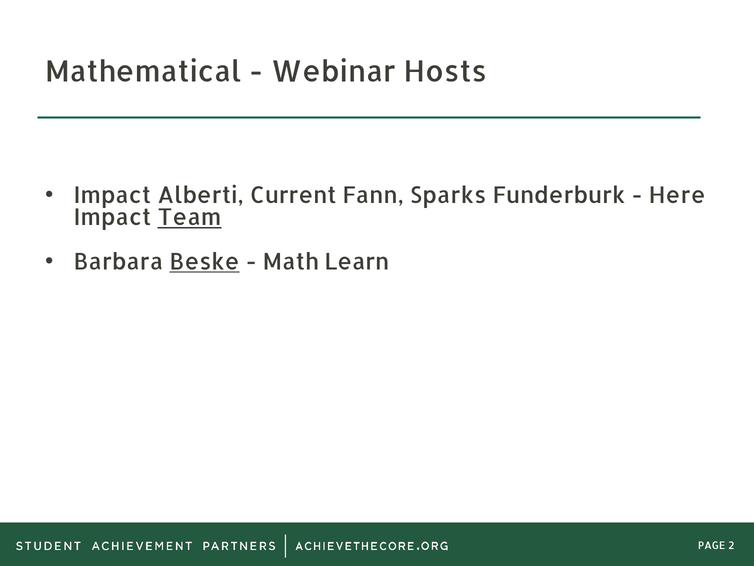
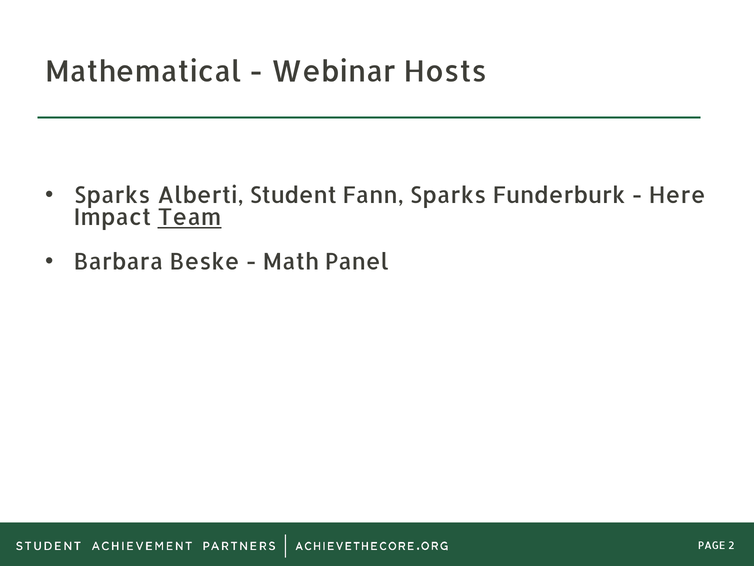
Impact at (112, 196): Impact -> Sparks
Current: Current -> Student
Beske underline: present -> none
Learn: Learn -> Panel
